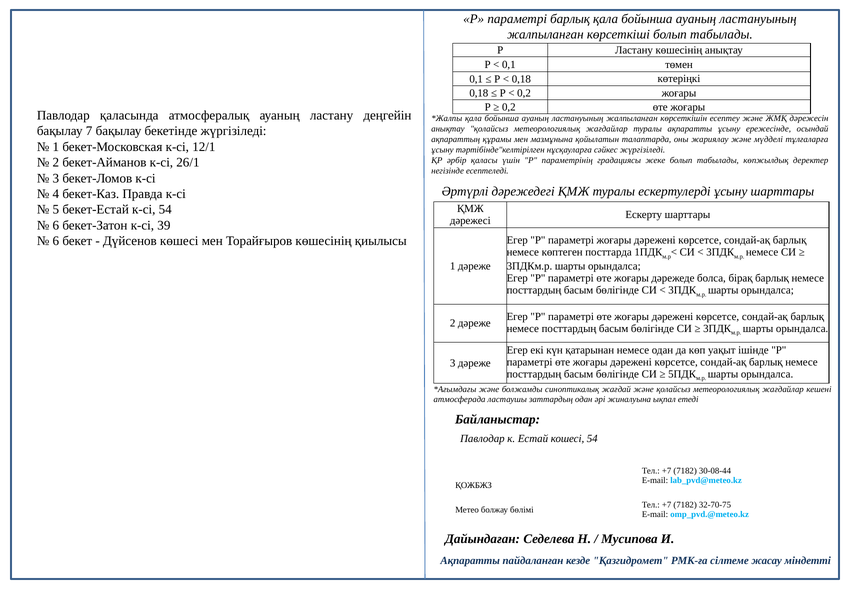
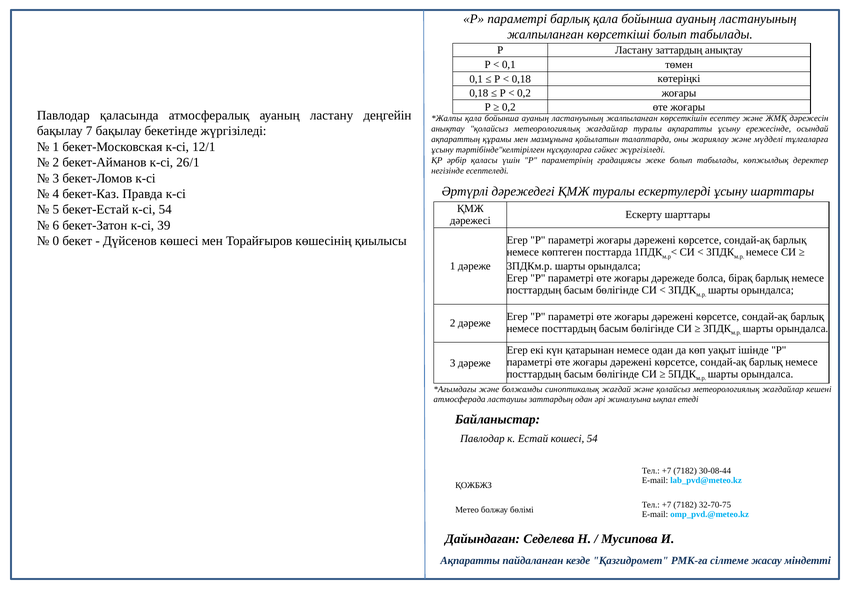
Ластану көшесінің: көшесінің -> заттардың
6 at (56, 241): 6 -> 0
